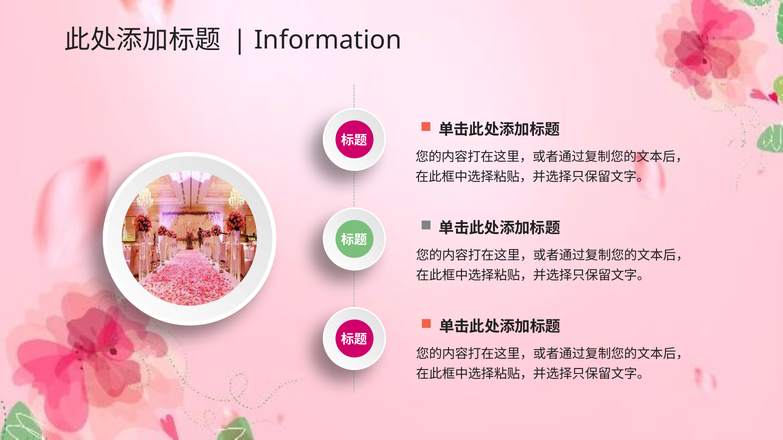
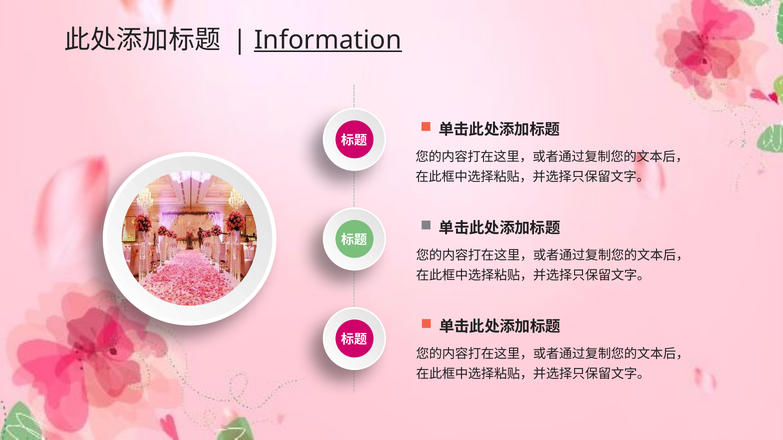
Information underline: none -> present
